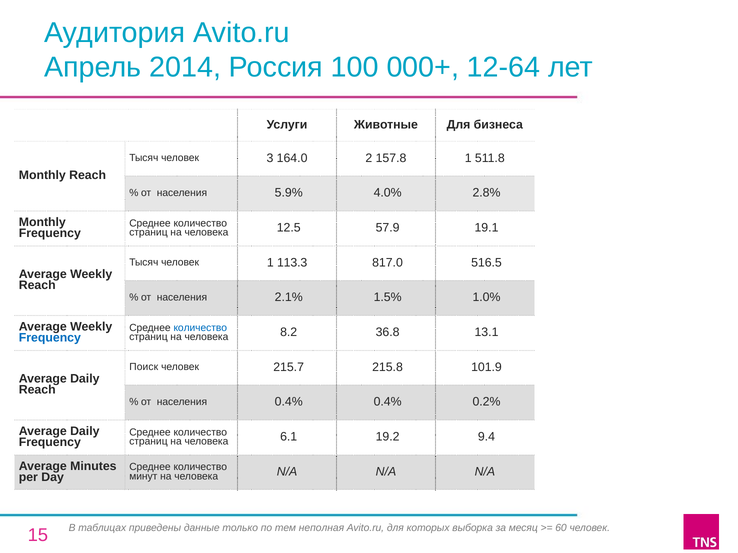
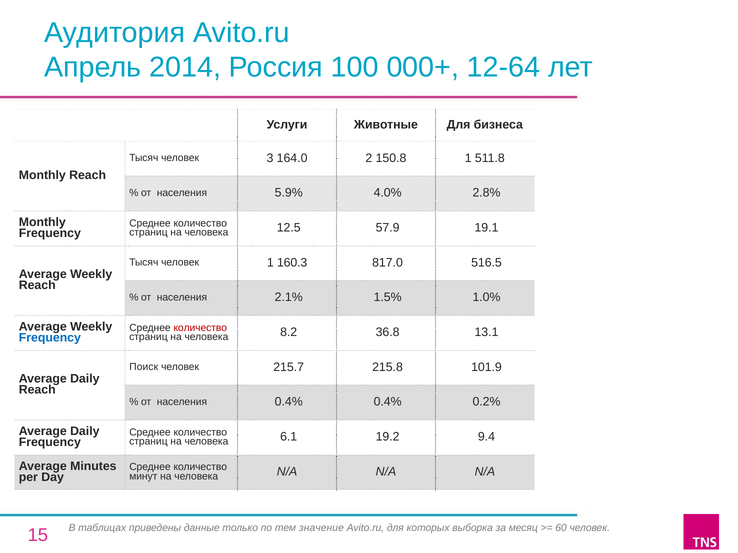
157.8: 157.8 -> 150.8
113.3: 113.3 -> 160.3
количество at (200, 328) colour: blue -> red
неполная: неполная -> значение
